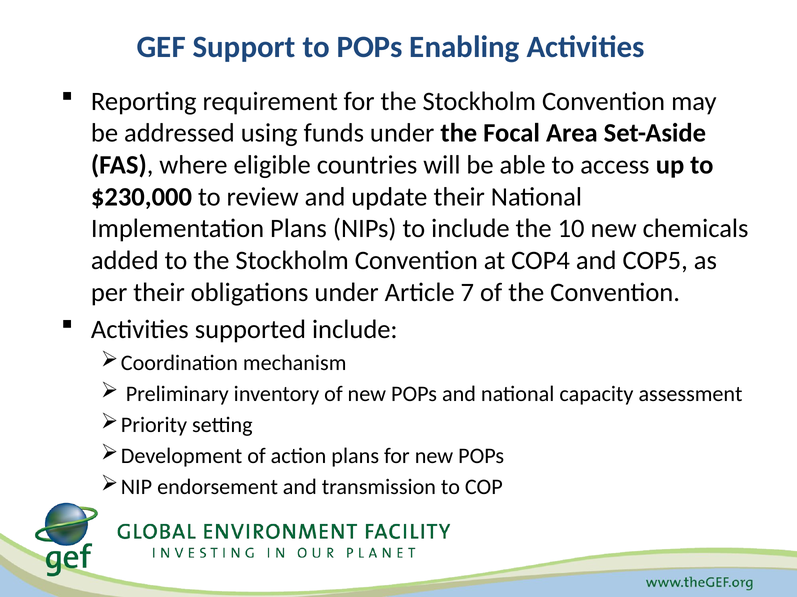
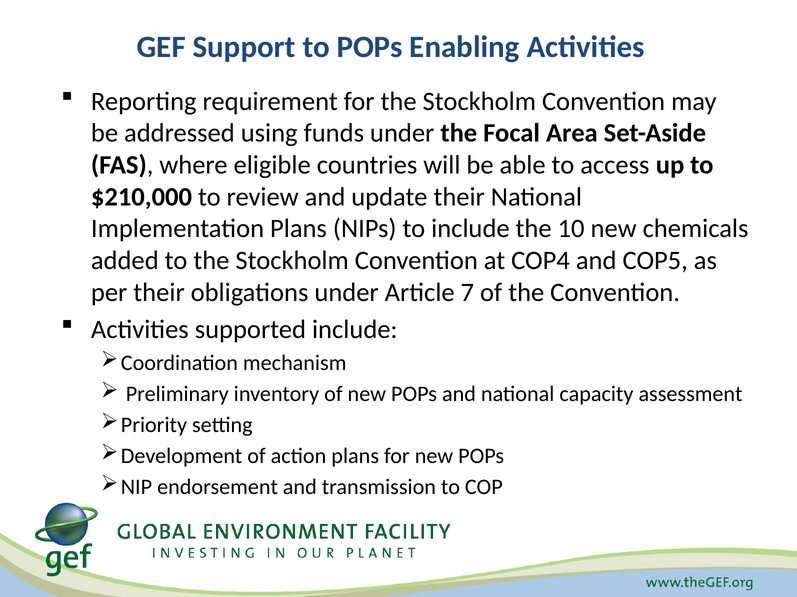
$230,000: $230,000 -> $210,000
